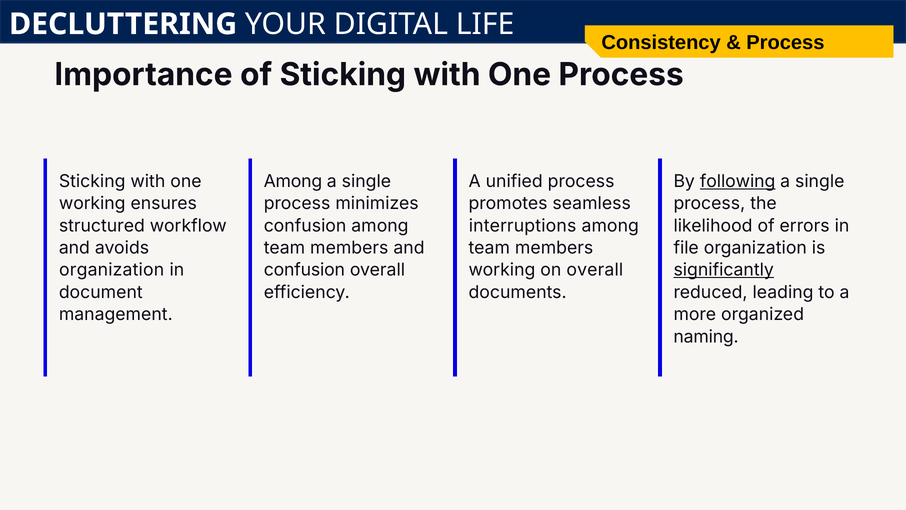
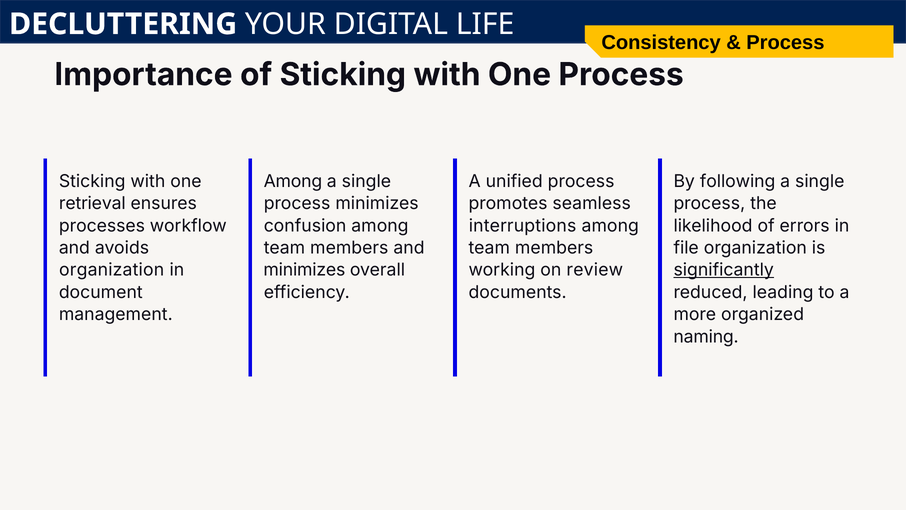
following underline: present -> none
working at (92, 203): working -> retrieval
structured: structured -> processes
confusion at (304, 270): confusion -> minimizes
on overall: overall -> review
